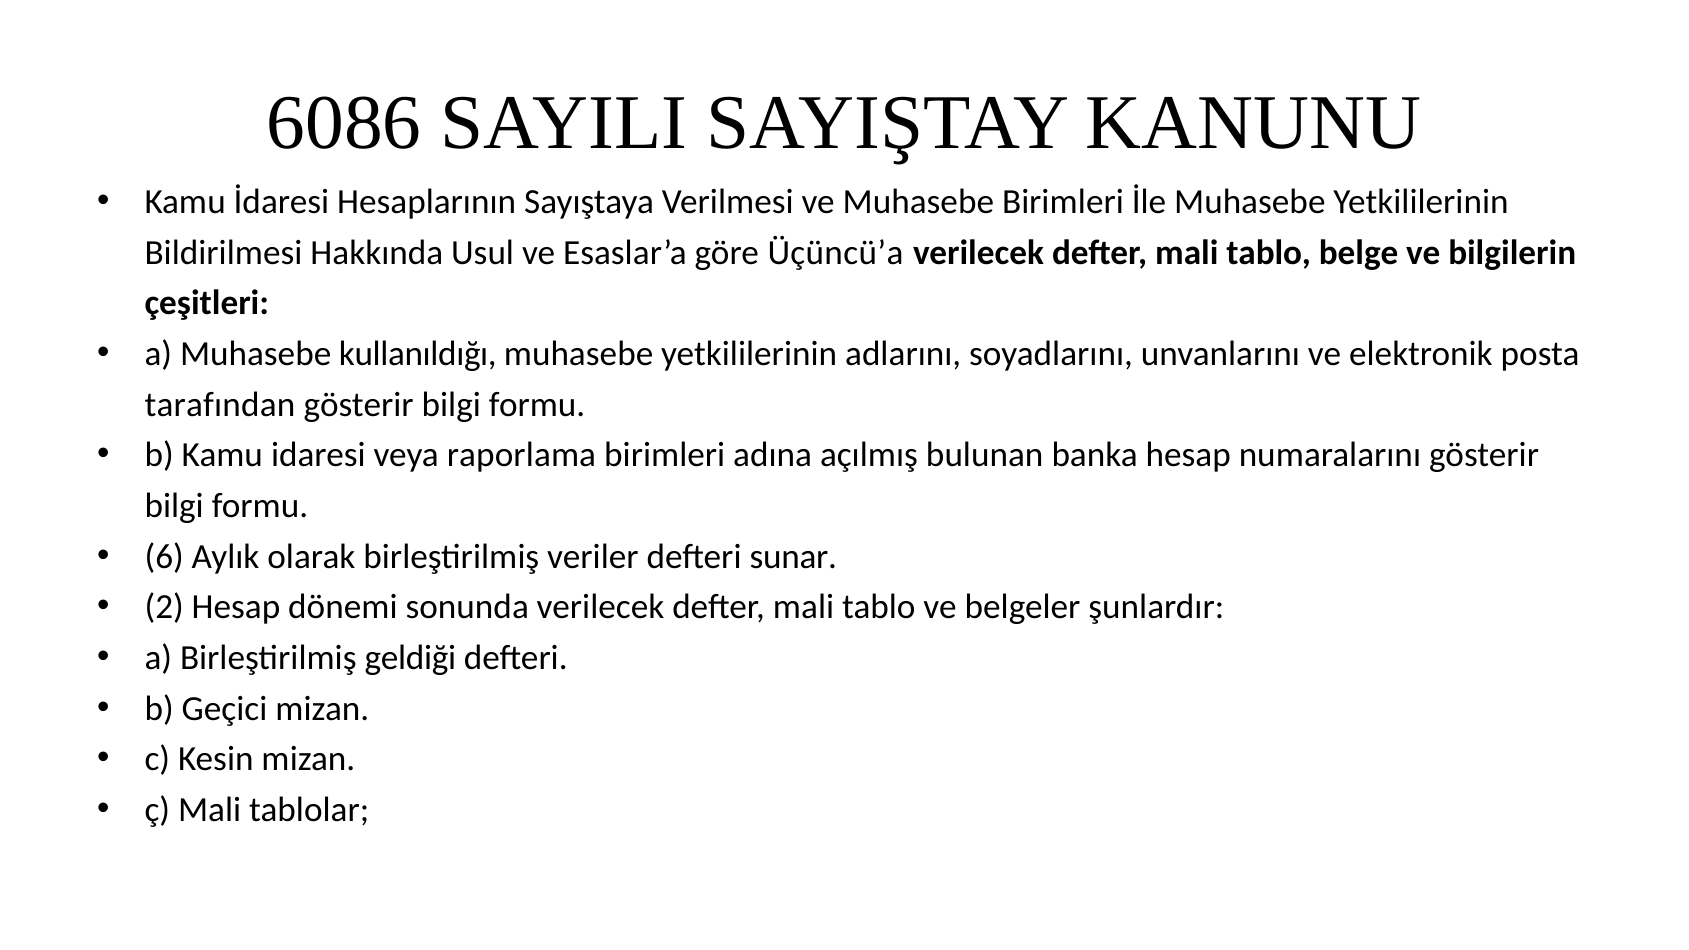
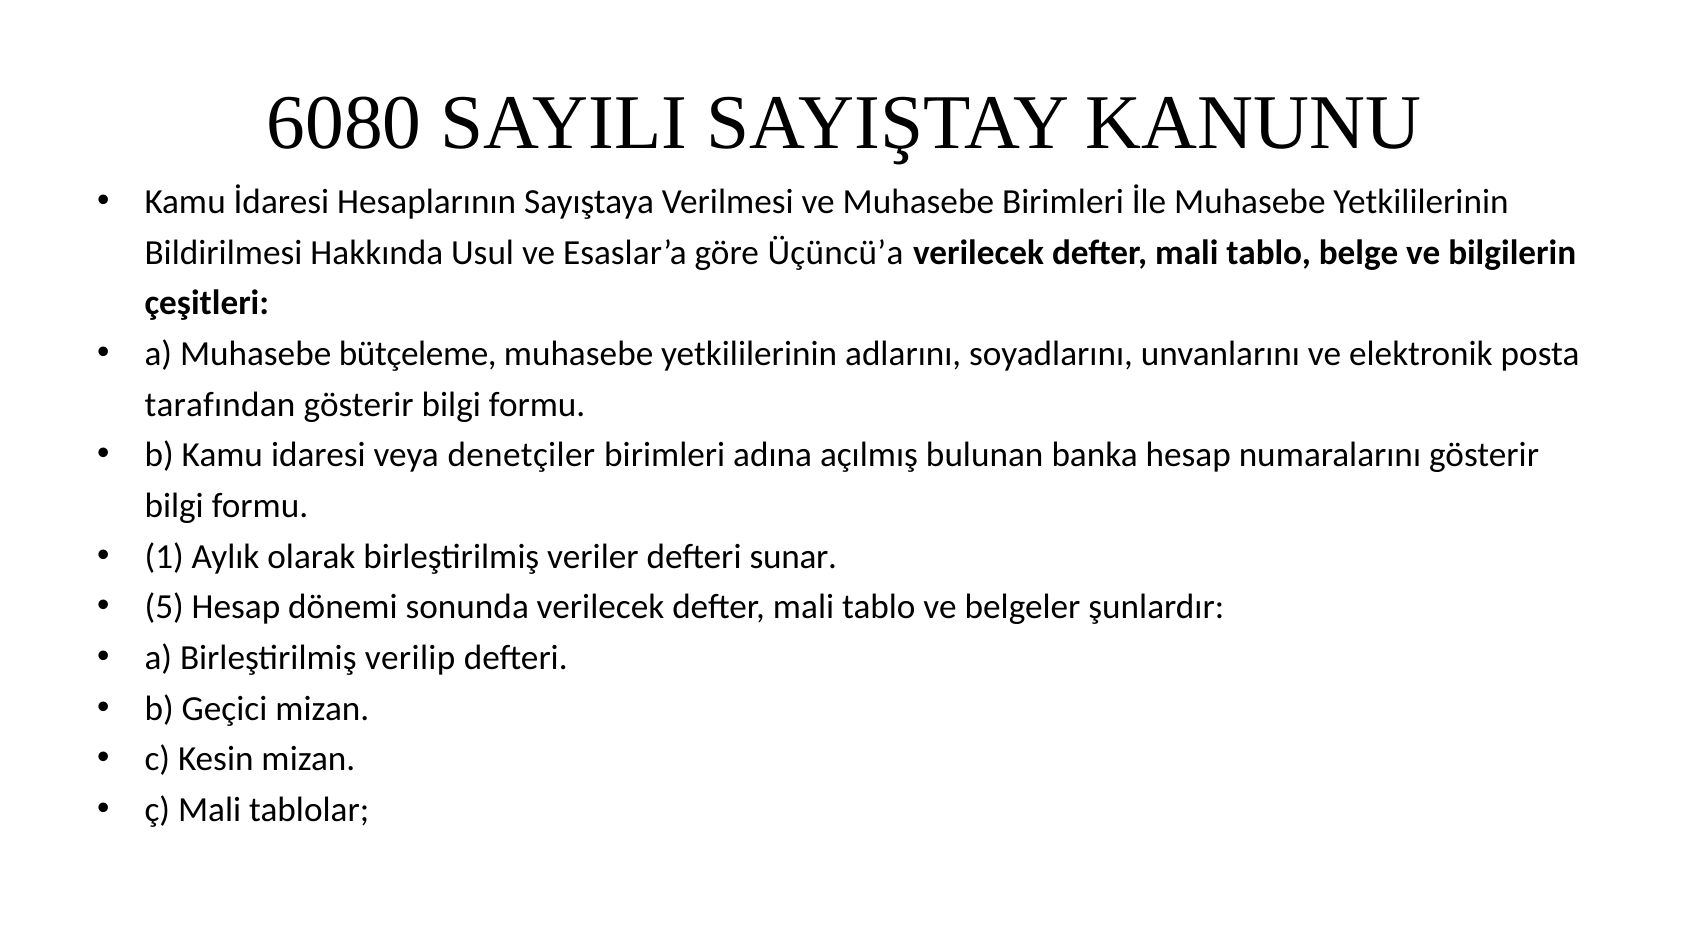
6086: 6086 -> 6080
kullanıldığı: kullanıldığı -> bütçeleme
raporlama: raporlama -> denetçiler
6: 6 -> 1
2: 2 -> 5
geldiği: geldiği -> verilip
